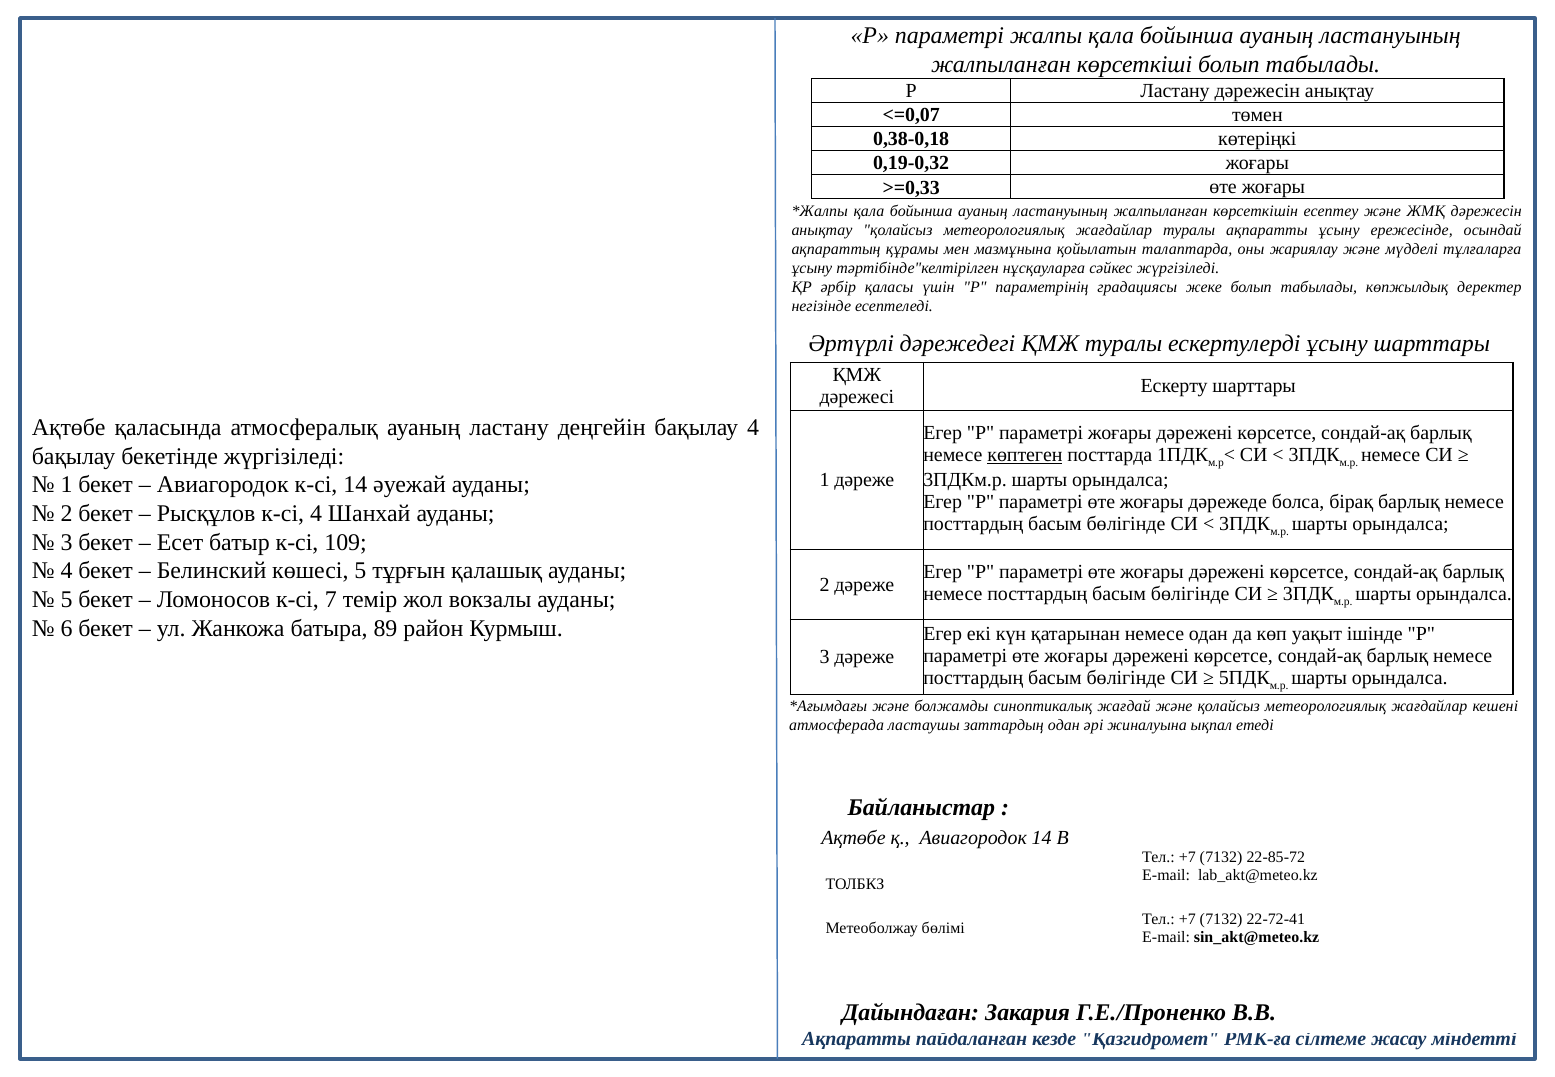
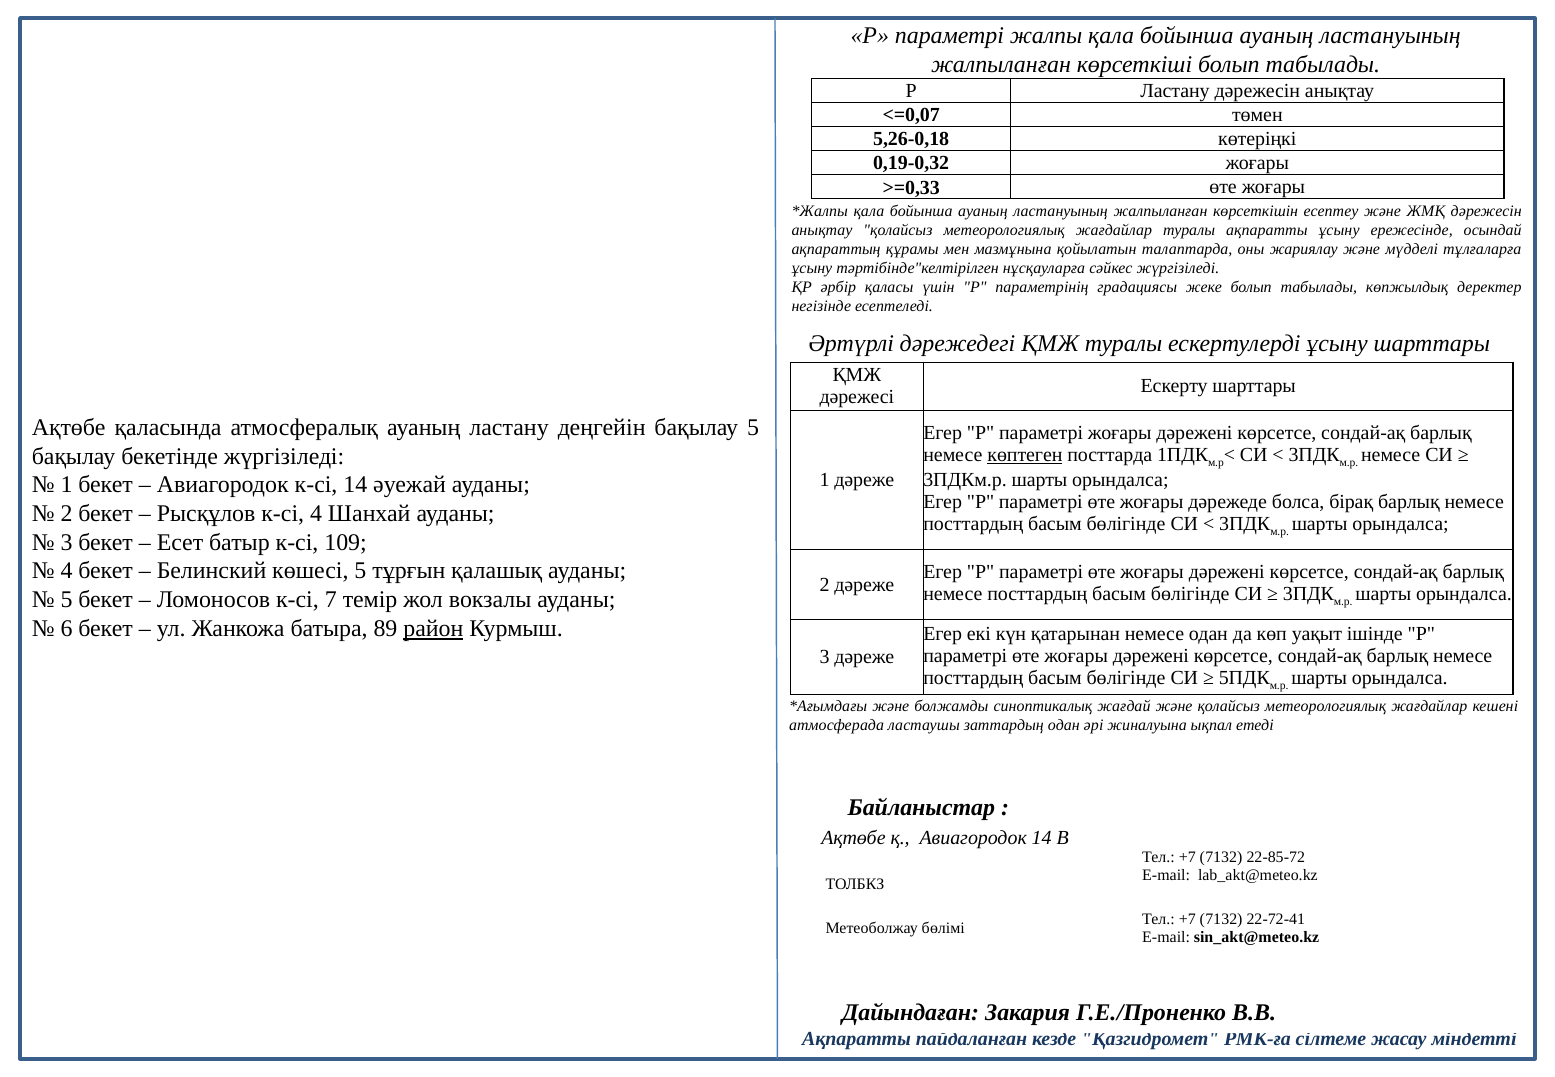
0,38-0,18: 0,38-0,18 -> 5,26-0,18
бақылау 4: 4 -> 5
район underline: none -> present
